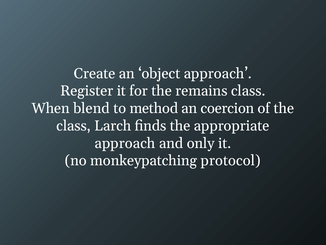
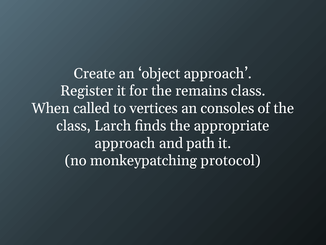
blend: blend -> called
method: method -> vertices
coercion: coercion -> consoles
only: only -> path
